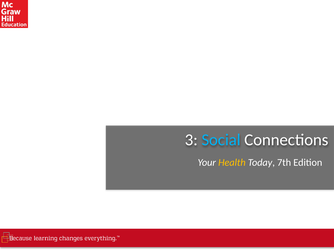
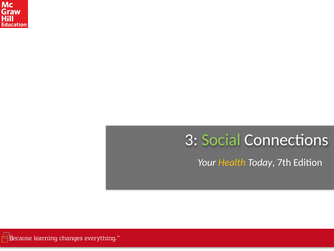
Social colour: light blue -> light green
